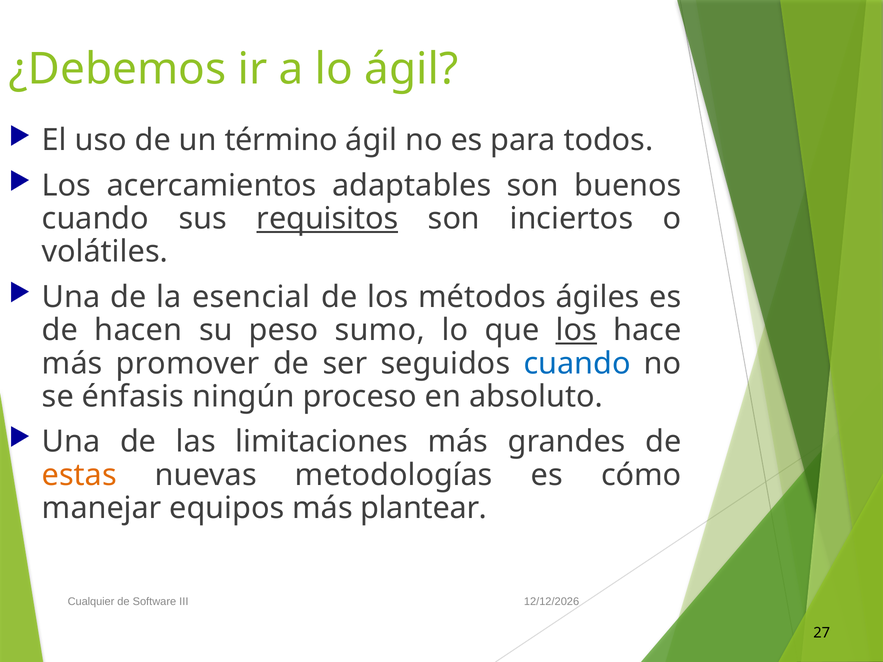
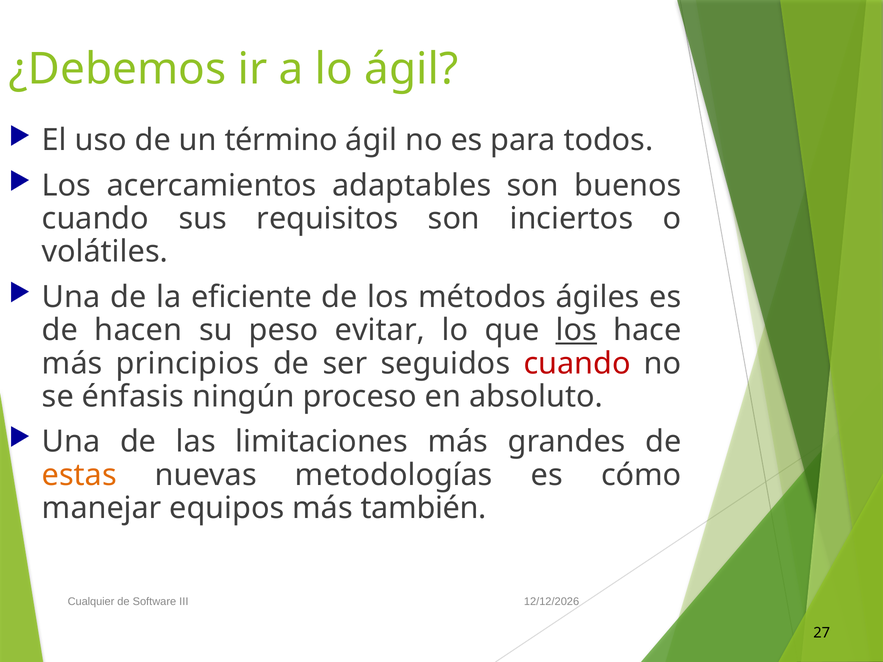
requisitos underline: present -> none
esencial: esencial -> eficiente
sumo: sumo -> evitar
promover: promover -> principios
cuando at (577, 364) colour: blue -> red
plantear: plantear -> también
